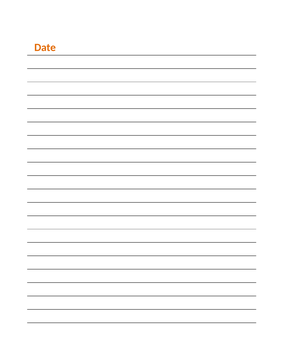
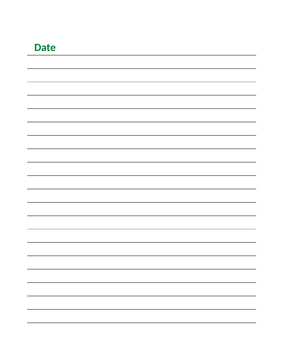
Date colour: orange -> green
